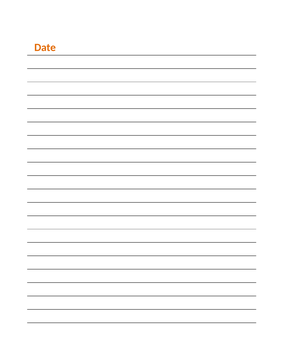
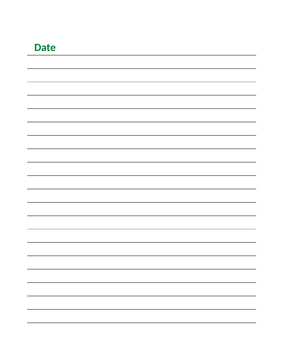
Date colour: orange -> green
